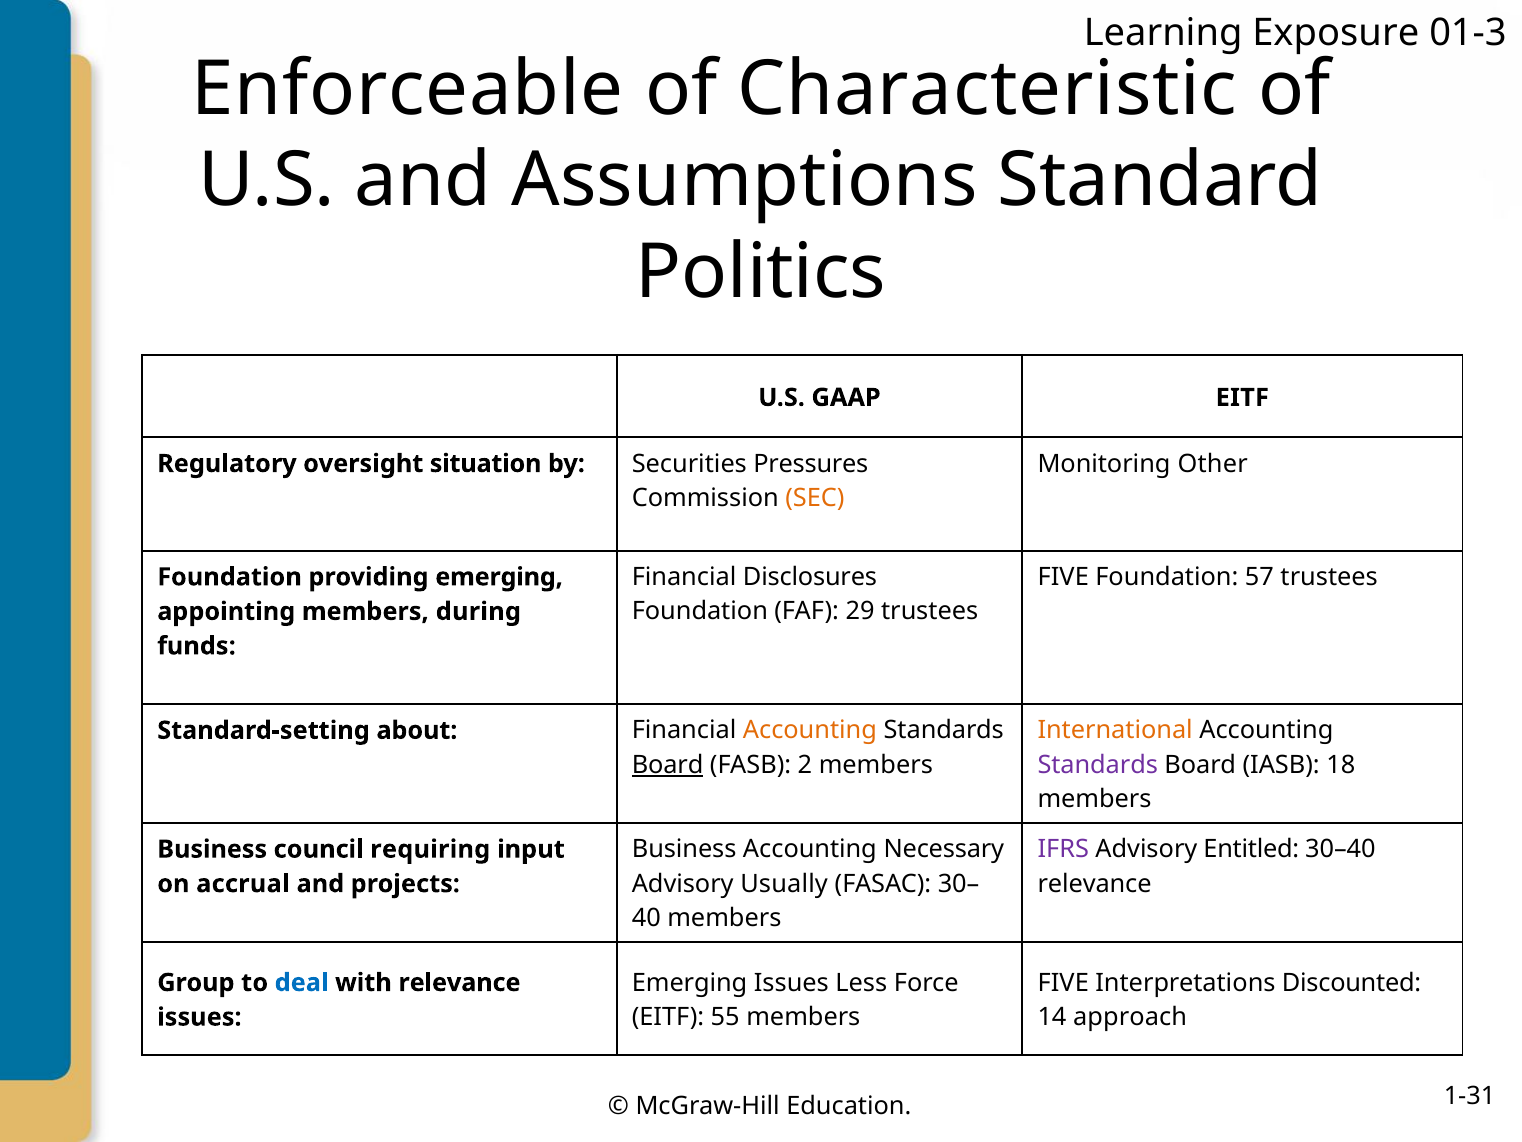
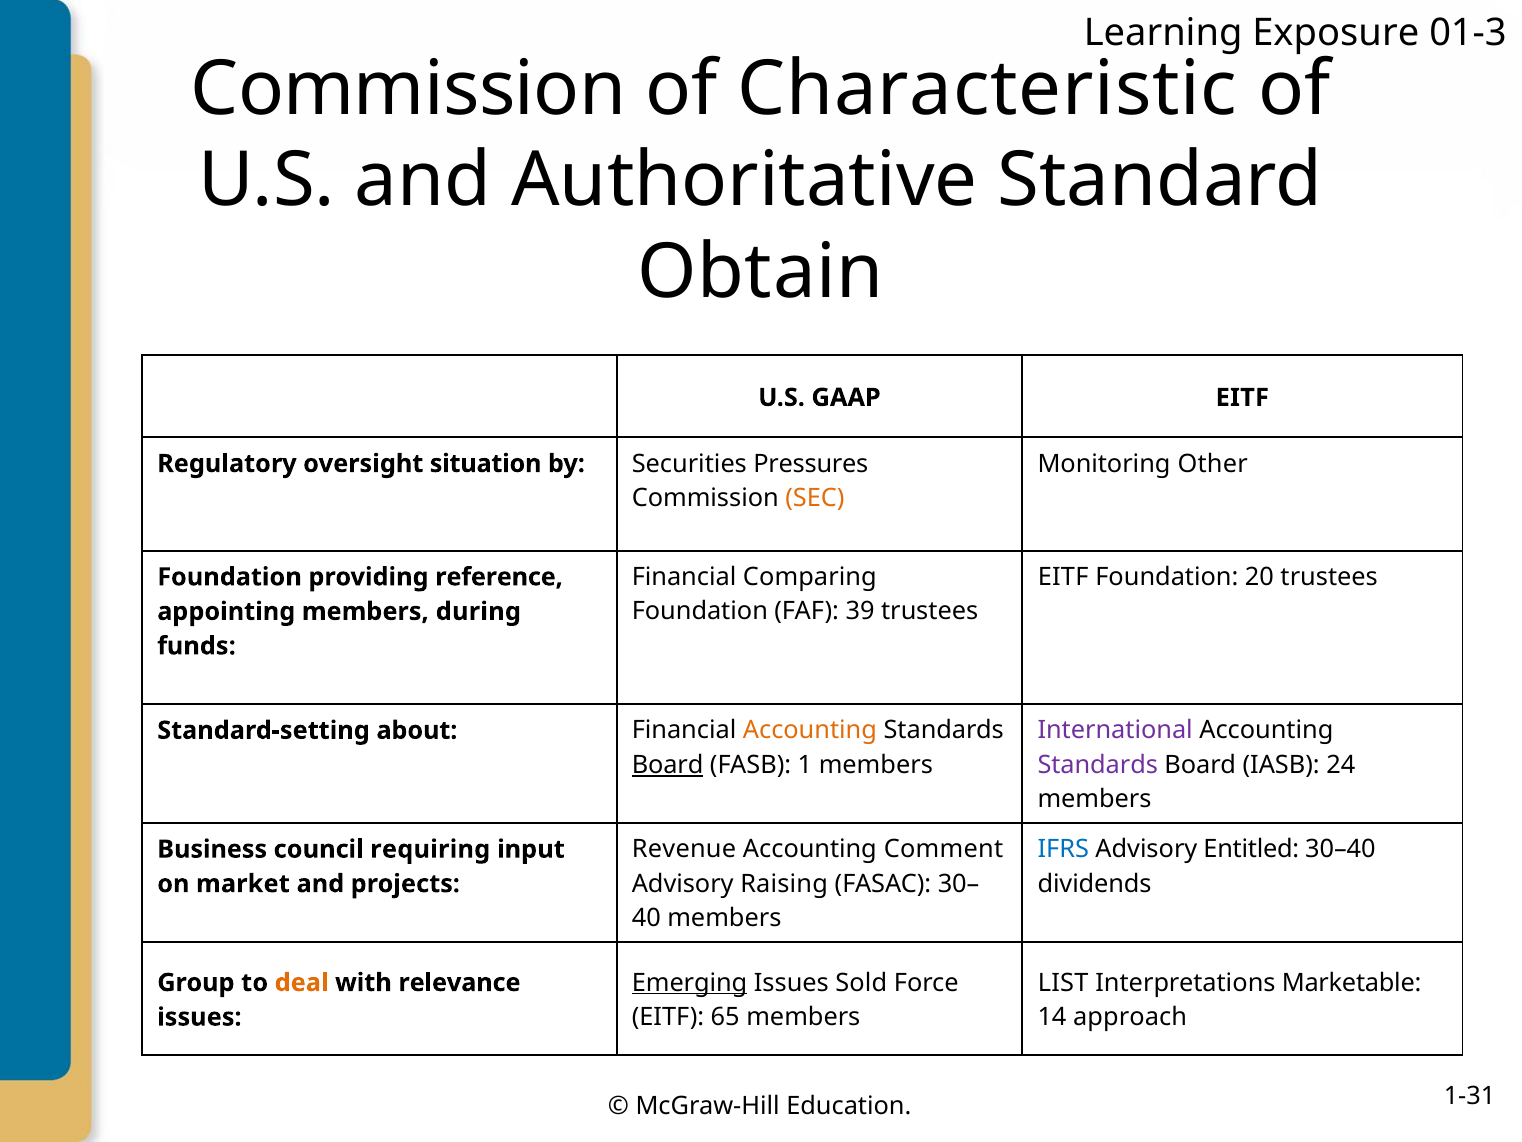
Enforceable at (408, 89): Enforceable -> Commission
Assumptions: Assumptions -> Authoritative
Politics: Politics -> Obtain
Disclosures: Disclosures -> Comparing
FIVE at (1063, 577): FIVE -> EITF
57: 57 -> 20
providing emerging: emerging -> reference
29: 29 -> 39
International colour: orange -> purple
2: 2 -> 1
18: 18 -> 24
Business at (684, 849): Business -> Revenue
Necessary: Necessary -> Comment
IFRS colour: purple -> blue
Usually: Usually -> Raising
relevance at (1095, 883): relevance -> dividends
accrual: accrual -> market
Emerging at (690, 982) underline: none -> present
Less: Less -> Sold
FIVE at (1063, 982): FIVE -> LIST
Discounted: Discounted -> Marketable
deal colour: blue -> orange
55: 55 -> 65
